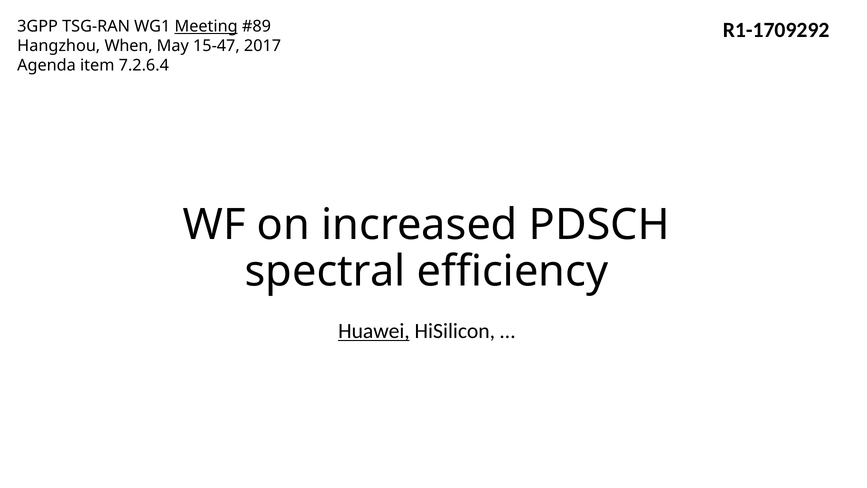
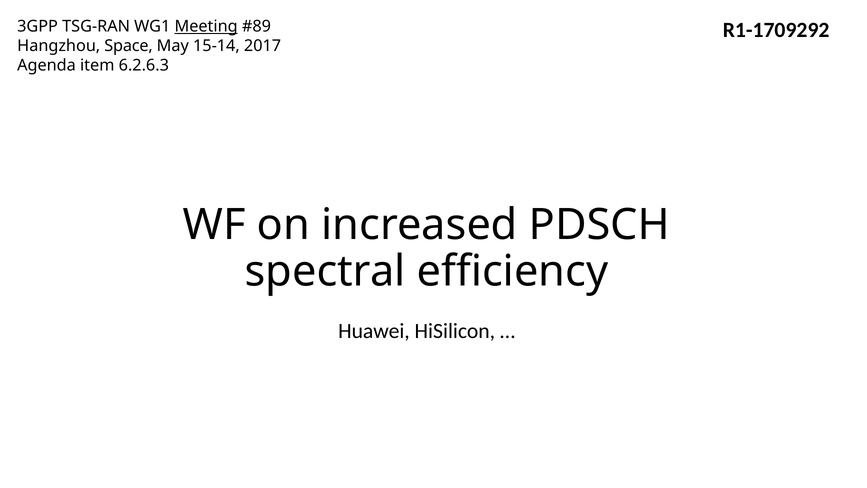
When: When -> Space
15-47: 15-47 -> 15-14
7.2.6.4: 7.2.6.4 -> 6.2.6.3
Huawei underline: present -> none
